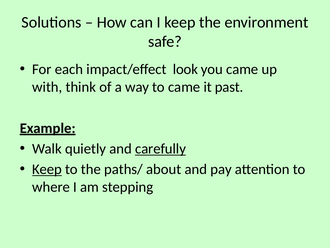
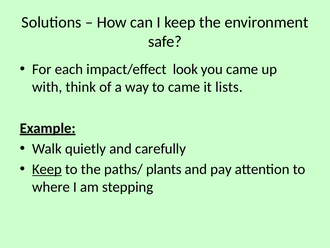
past: past -> lists
carefully underline: present -> none
about: about -> plants
